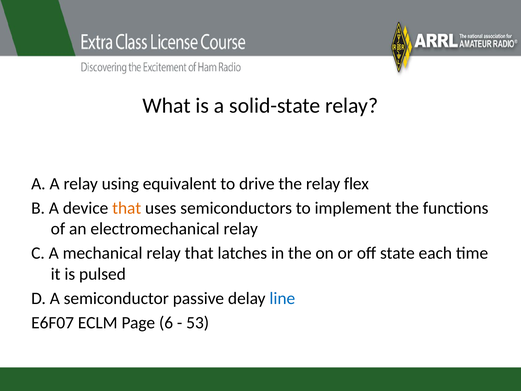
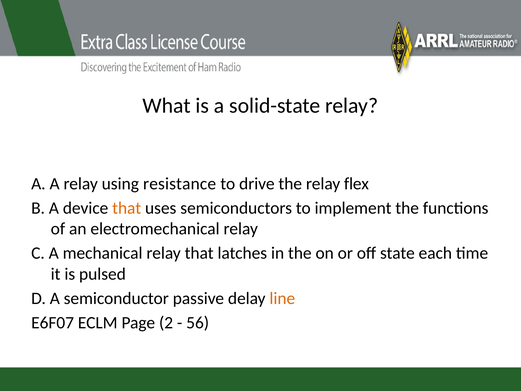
equivalent: equivalent -> resistance
line colour: blue -> orange
6: 6 -> 2
53: 53 -> 56
